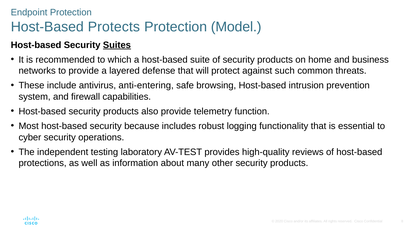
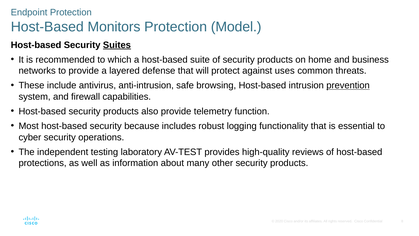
Protects: Protects -> Monitors
such: such -> uses
anti-entering: anti-entering -> anti-intrusion
prevention underline: none -> present
